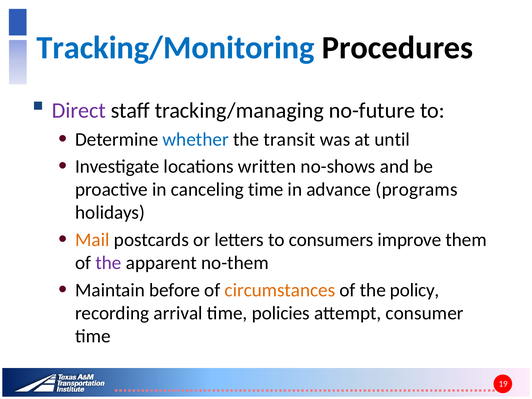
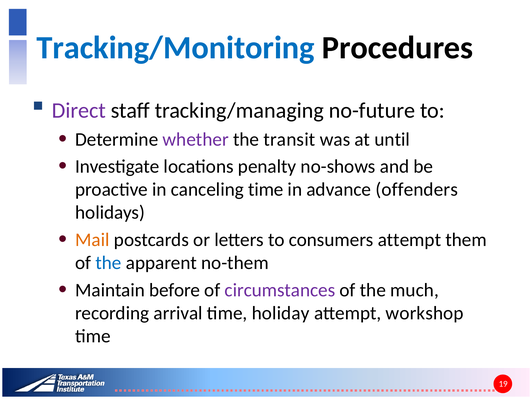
whether colour: blue -> purple
written: written -> penalty
programs: programs -> offenders
consumers improve: improve -> attempt
the at (108, 263) colour: purple -> blue
circumstances colour: orange -> purple
policy: policy -> much
policies: policies -> holiday
consumer: consumer -> workshop
